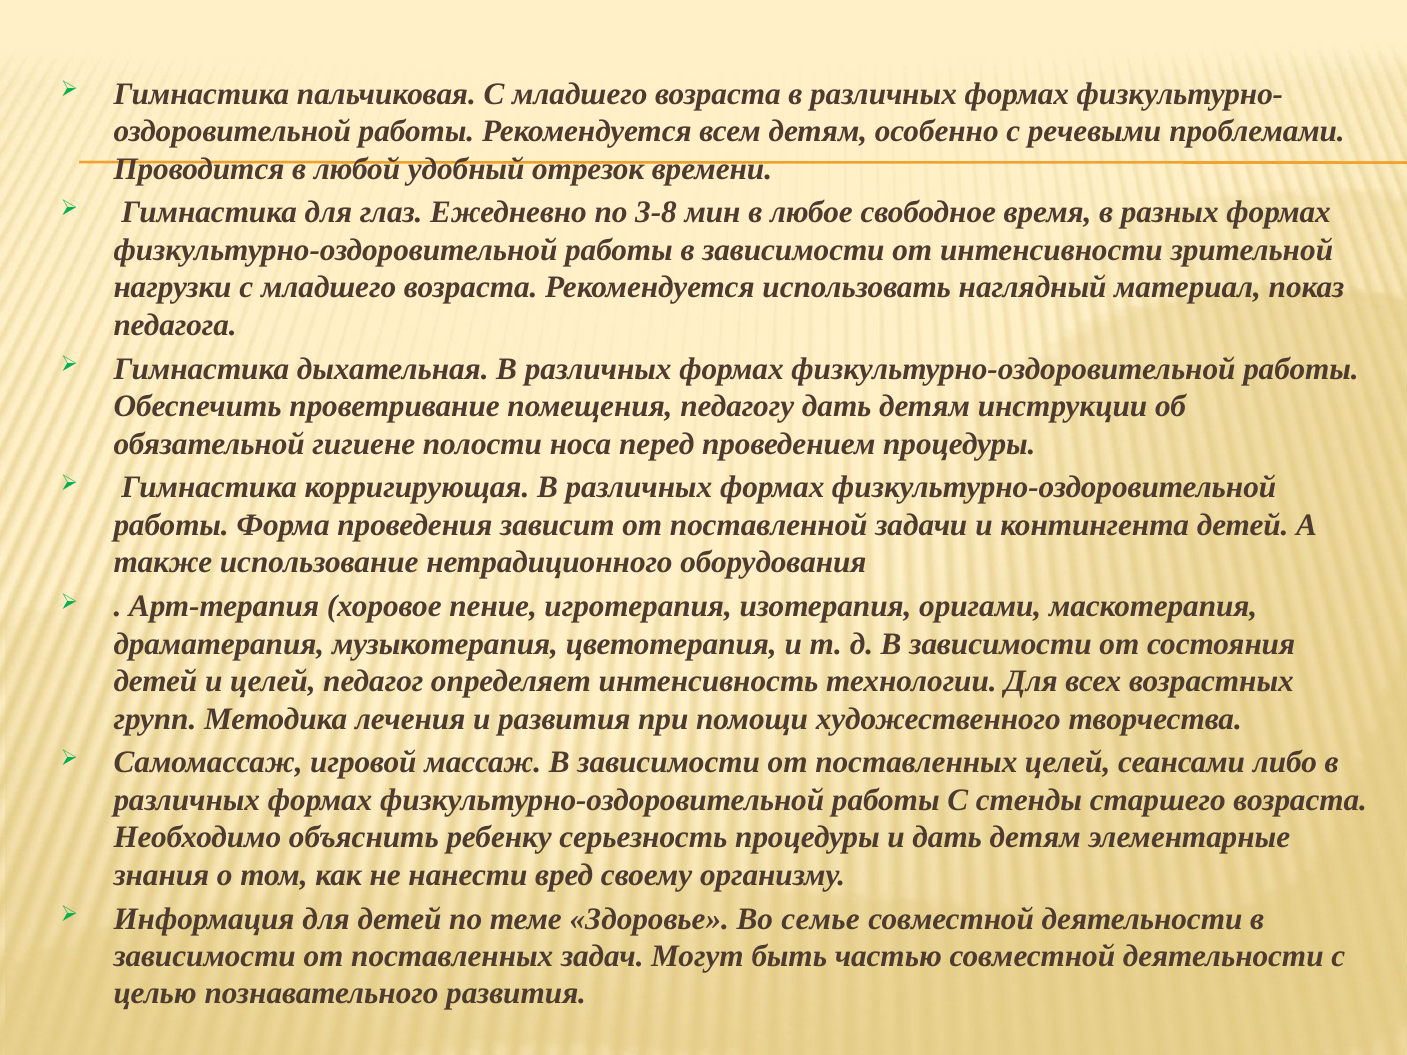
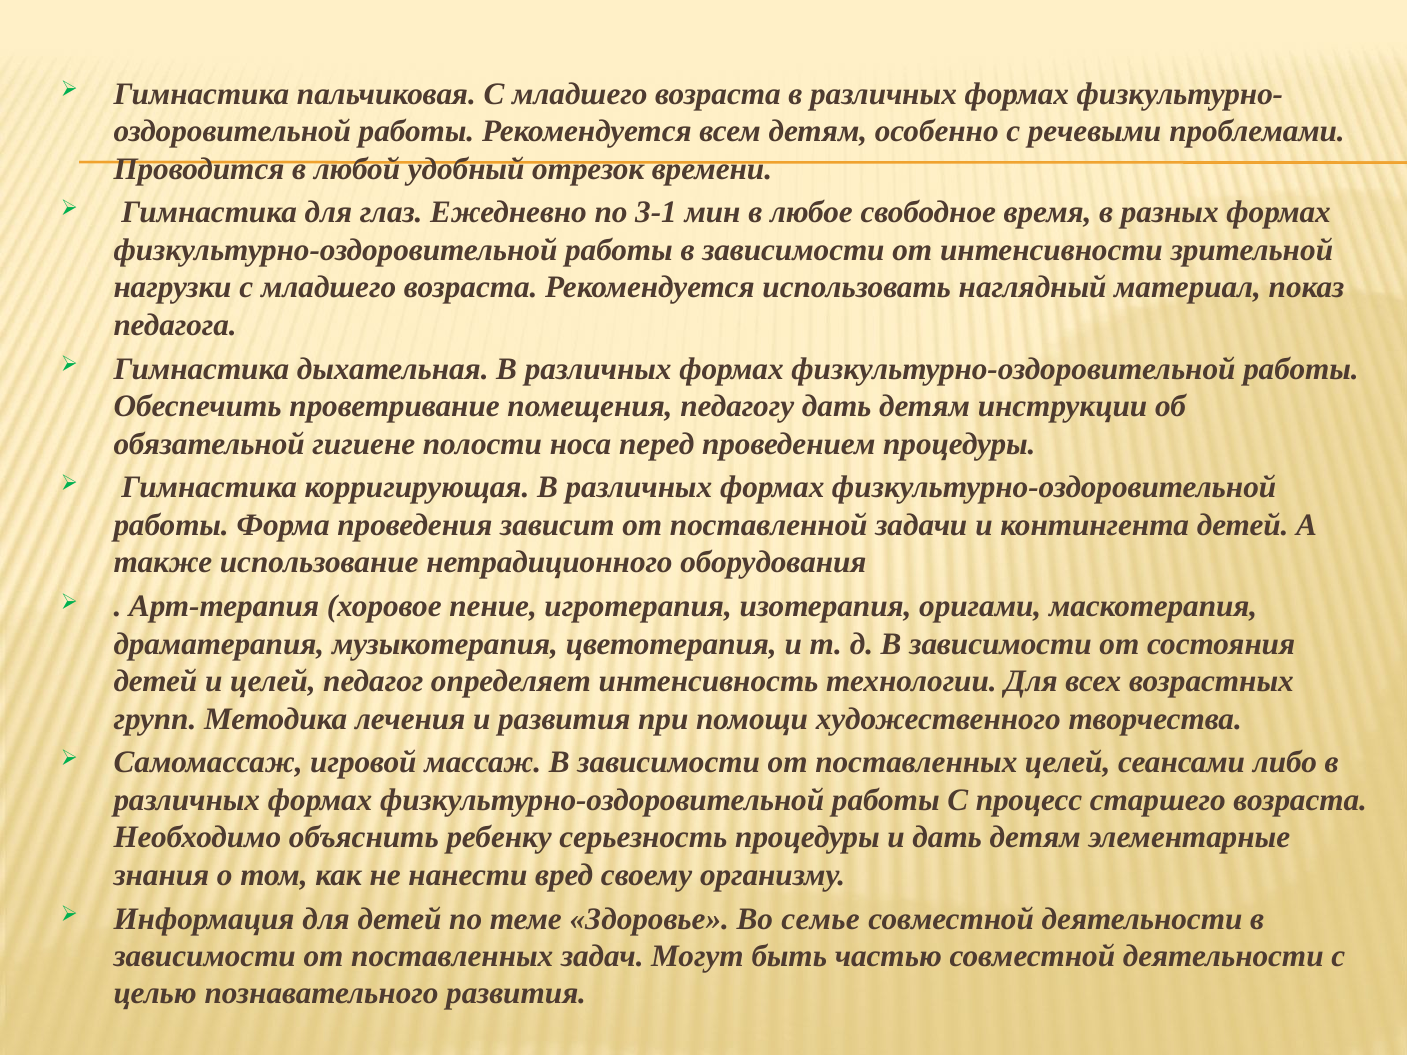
3-8: 3-8 -> 3-1
стенды: стенды -> процесс
